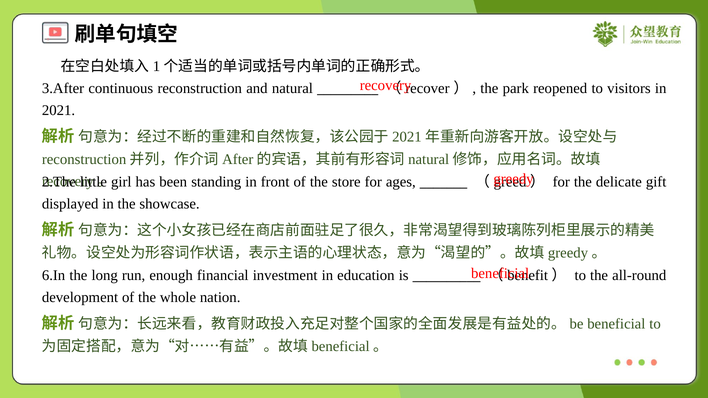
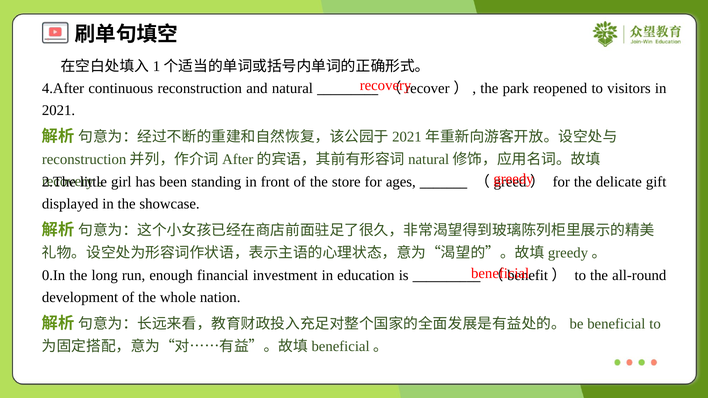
3.After: 3.After -> 4.After
6.In: 6.In -> 0.In
